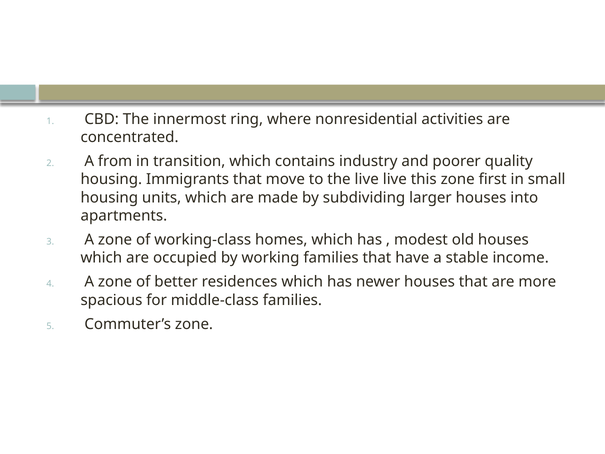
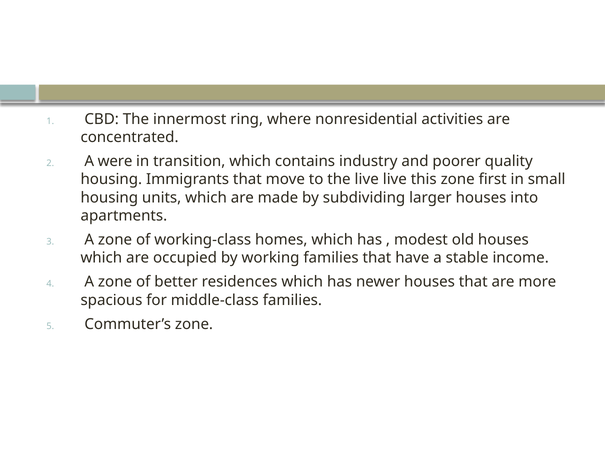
from: from -> were
